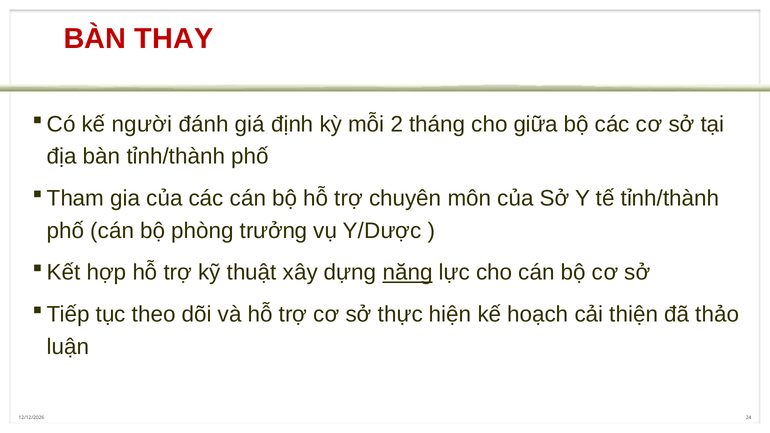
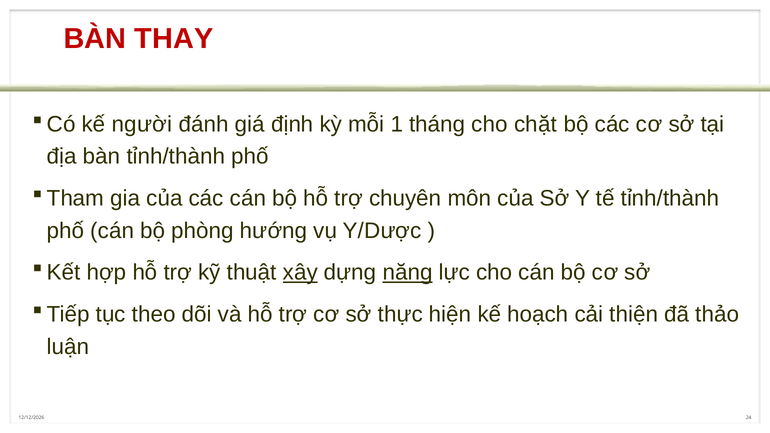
2: 2 -> 1
giữa: giữa -> chặt
trưởng: trưởng -> hướng
xây underline: none -> present
